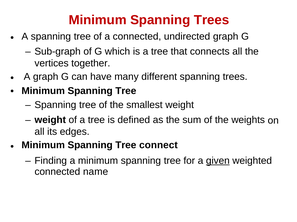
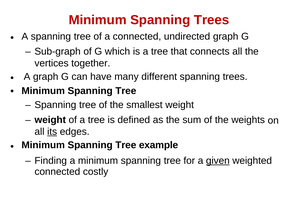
its underline: none -> present
connect: connect -> example
name: name -> costly
